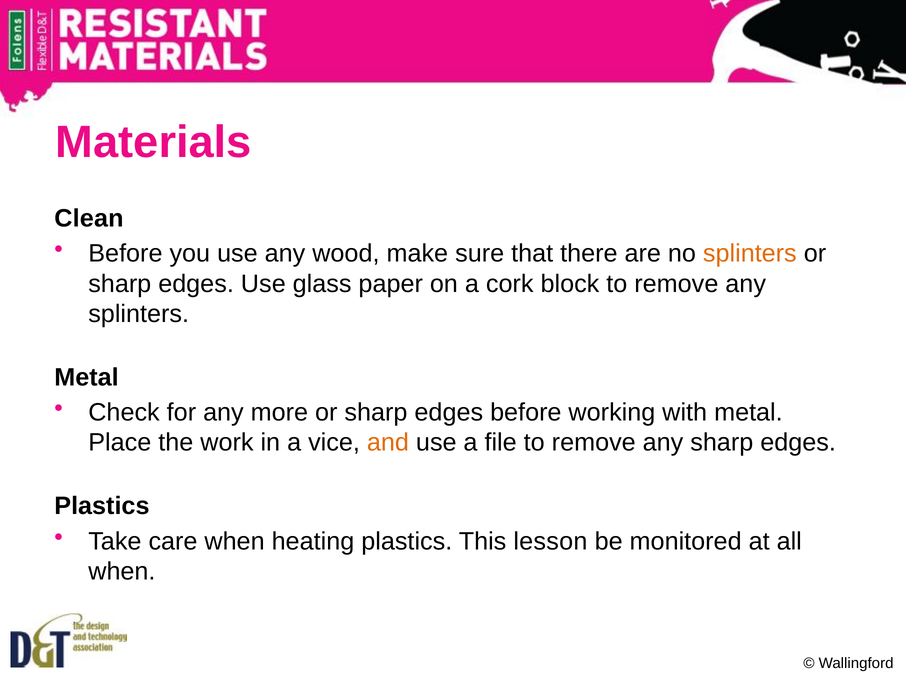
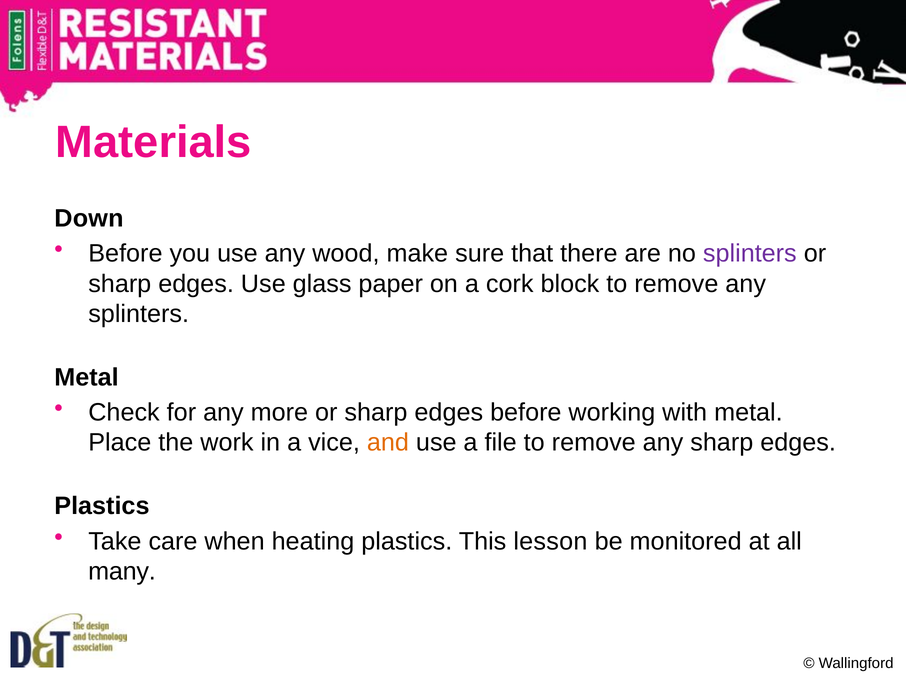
Clean: Clean -> Down
splinters at (750, 254) colour: orange -> purple
when at (122, 572): when -> many
